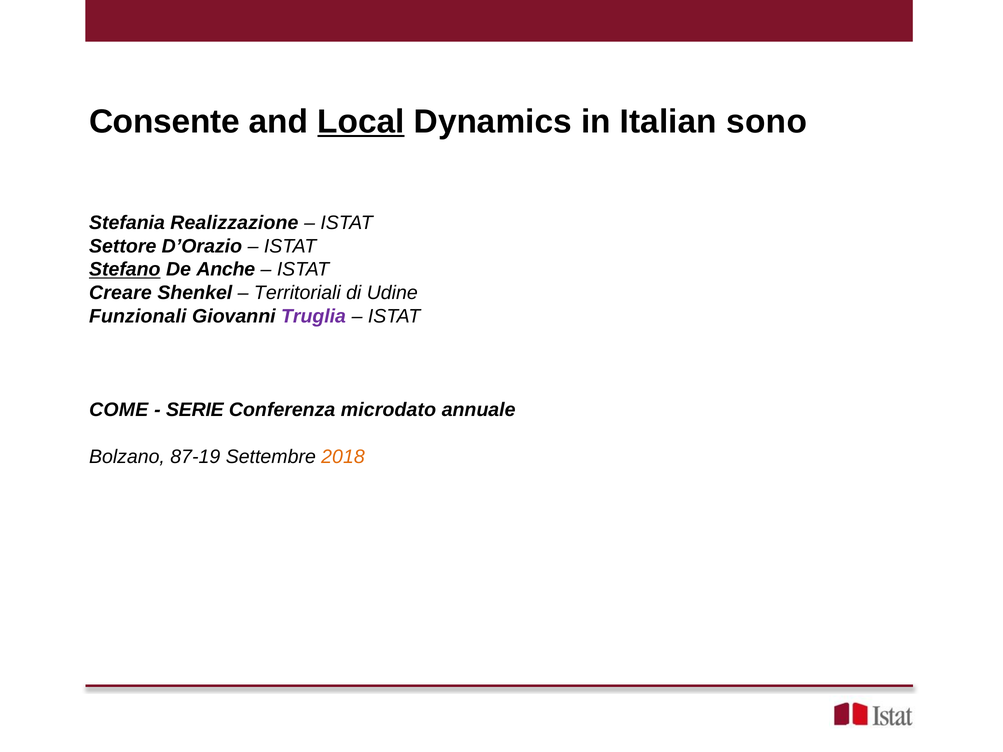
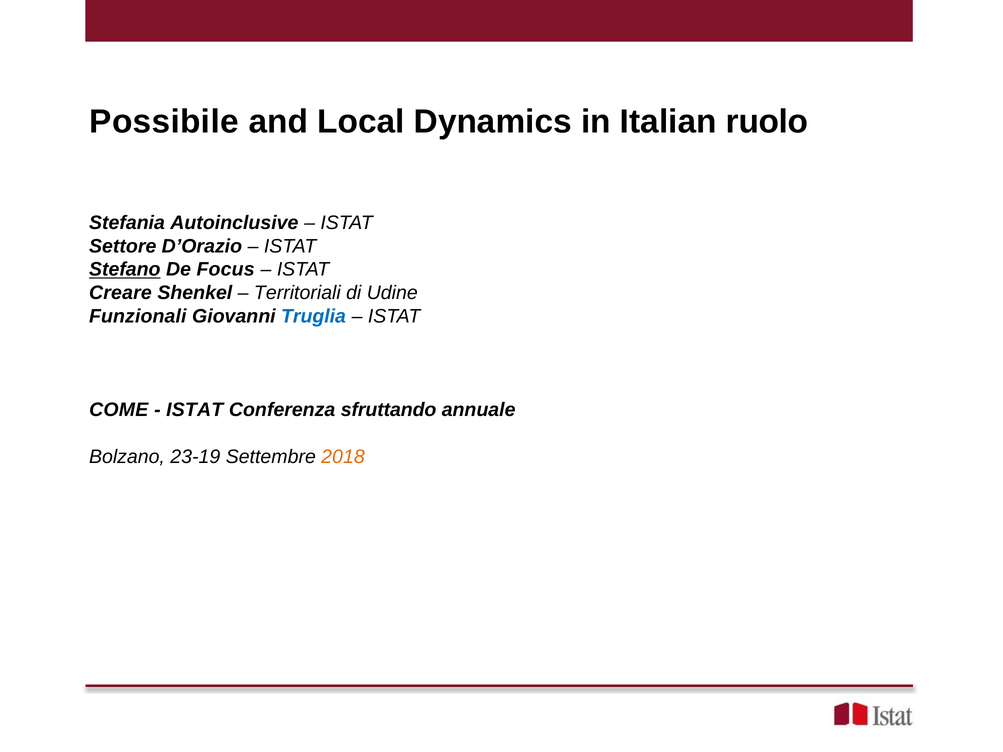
Consente: Consente -> Possibile
Local underline: present -> none
sono: sono -> ruolo
Realizzazione: Realizzazione -> Autoinclusive
Anche: Anche -> Focus
Truglia colour: purple -> blue
SERIE at (195, 410): SERIE -> ISTAT
microdato: microdato -> sfruttando
87-19: 87-19 -> 23-19
